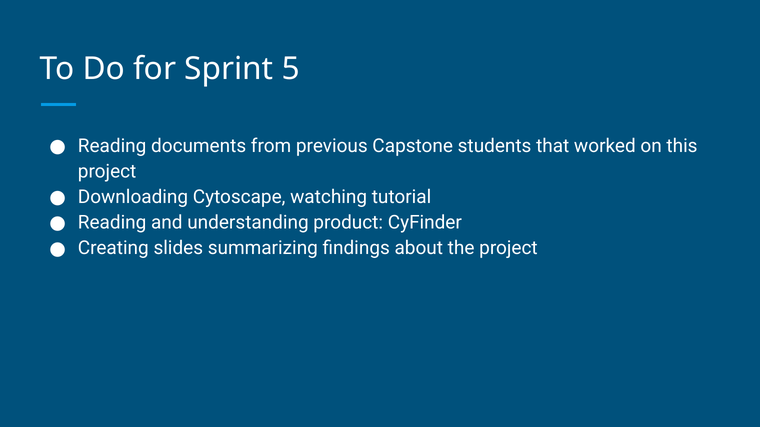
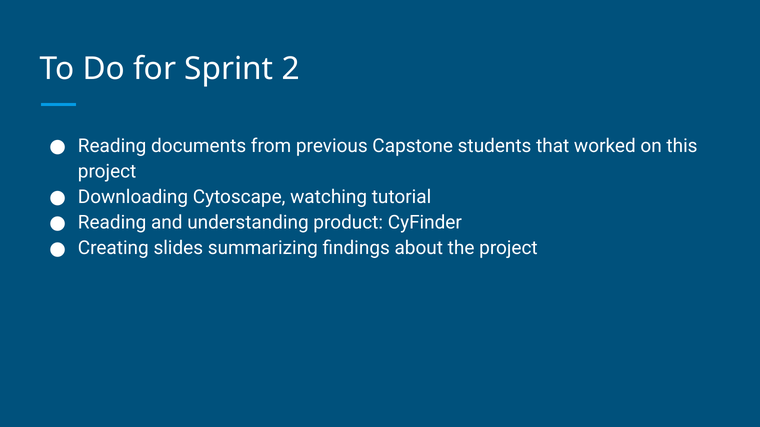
5: 5 -> 2
